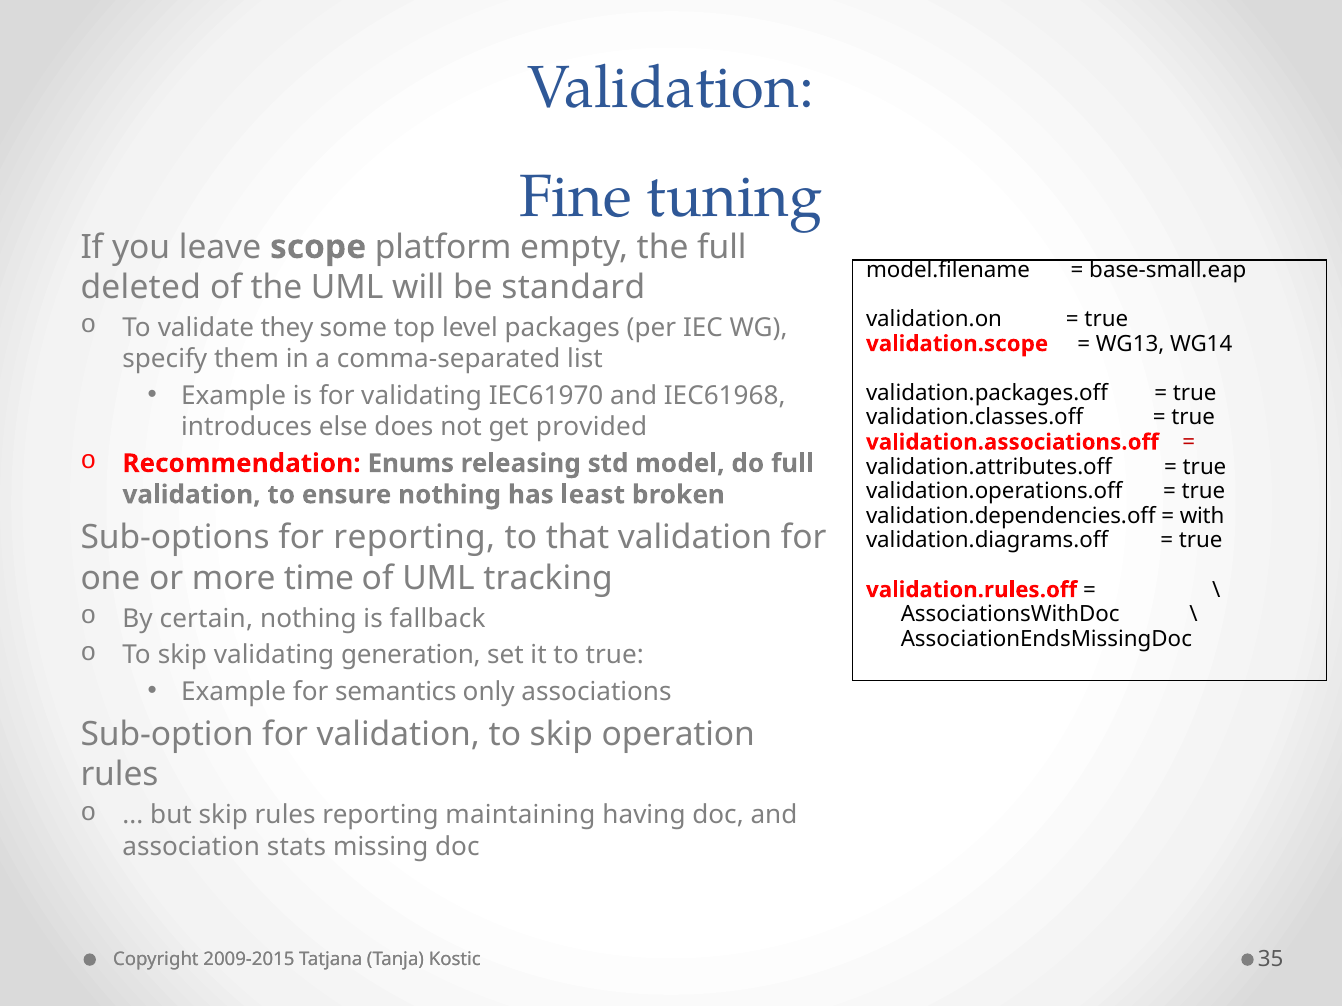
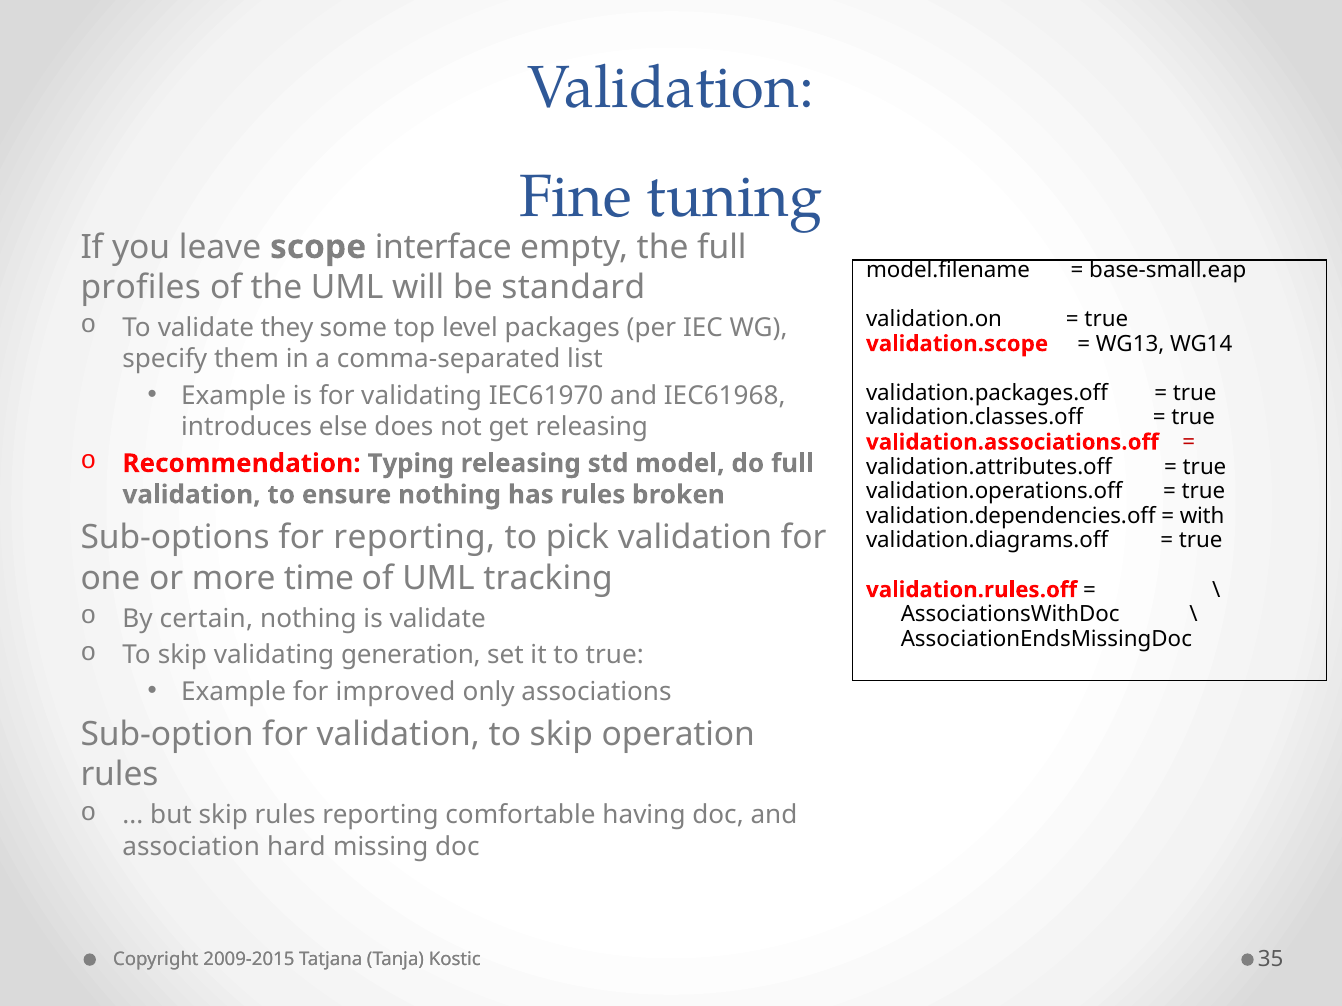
platform: platform -> interface
deleted: deleted -> profiles
get provided: provided -> releasing
Enums: Enums -> Typing
has least: least -> rules
that: that -> pick
is fallback: fallback -> validate
semantics: semantics -> improved
maintaining: maintaining -> comfortable
stats: stats -> hard
